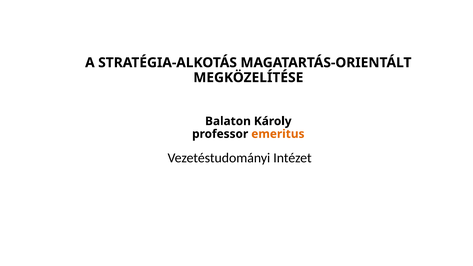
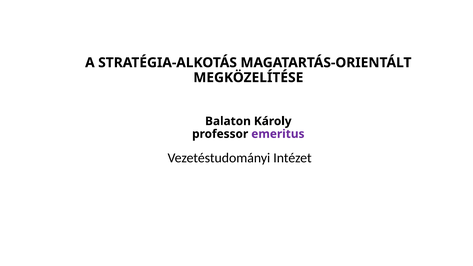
emeritus colour: orange -> purple
